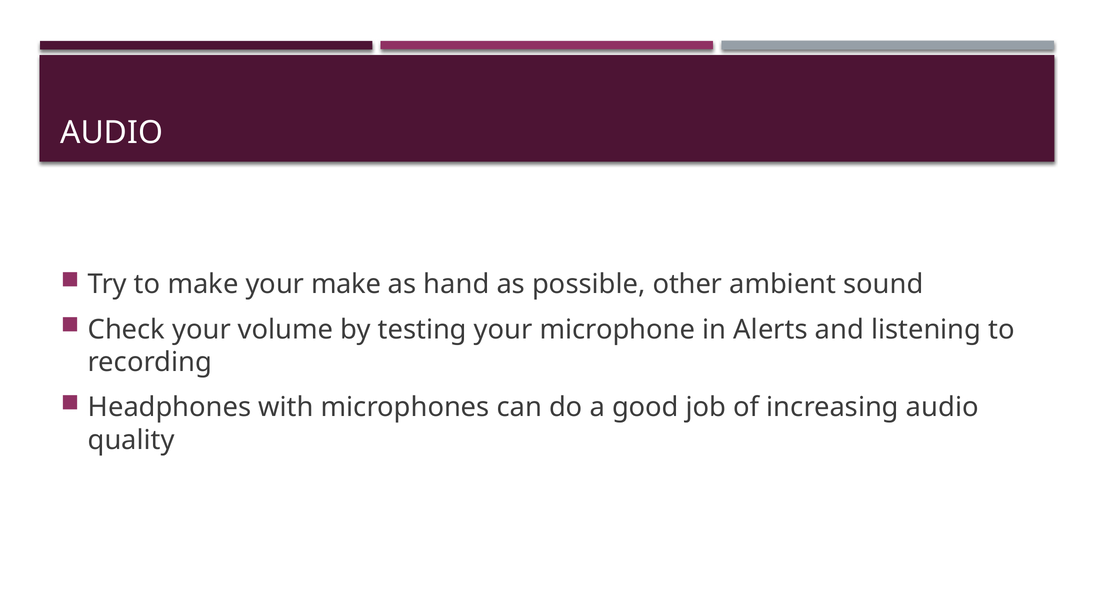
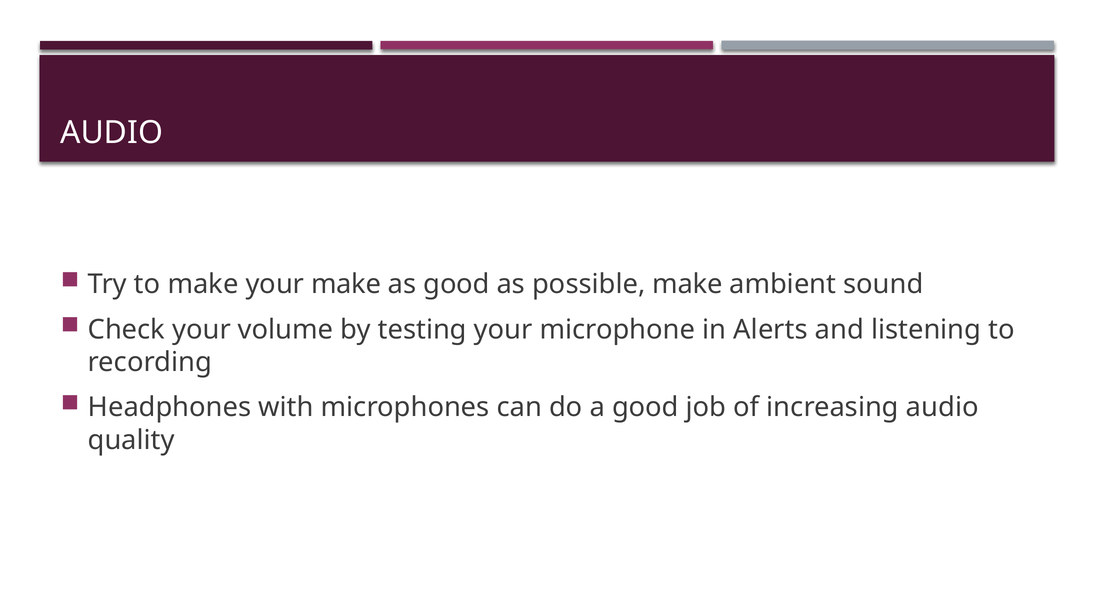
as hand: hand -> good
possible other: other -> make
